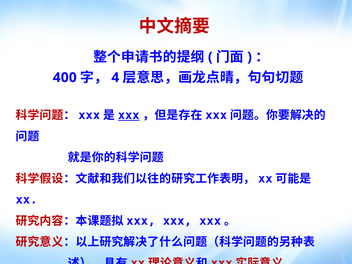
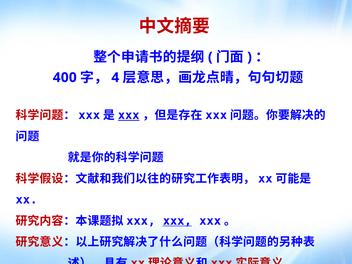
xxx at (177, 221) underline: none -> present
